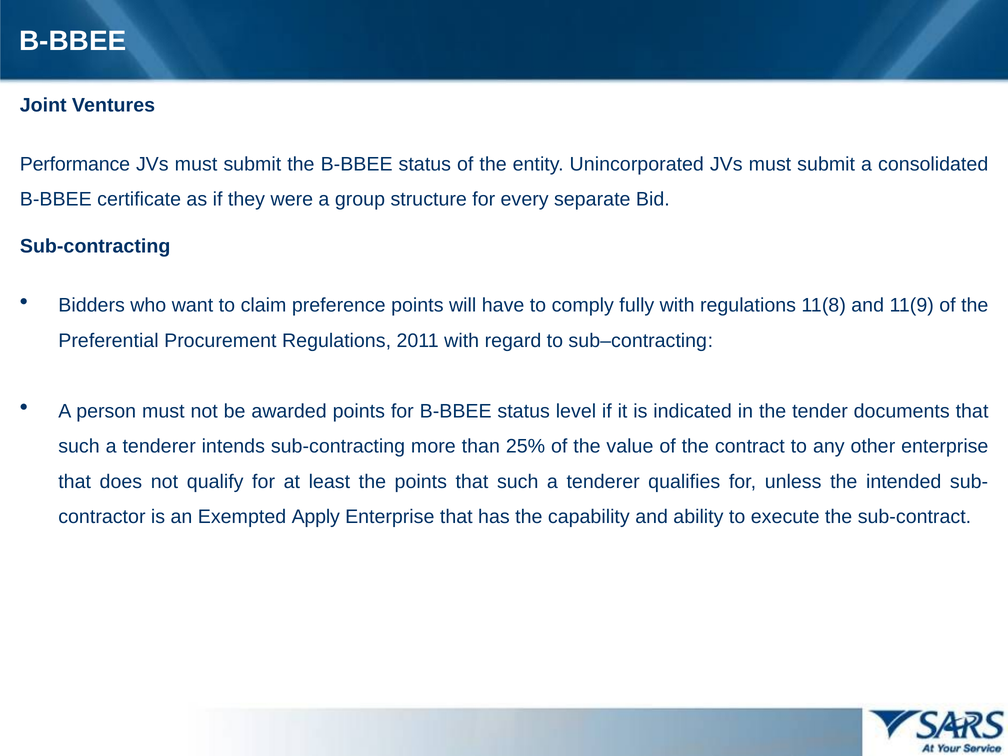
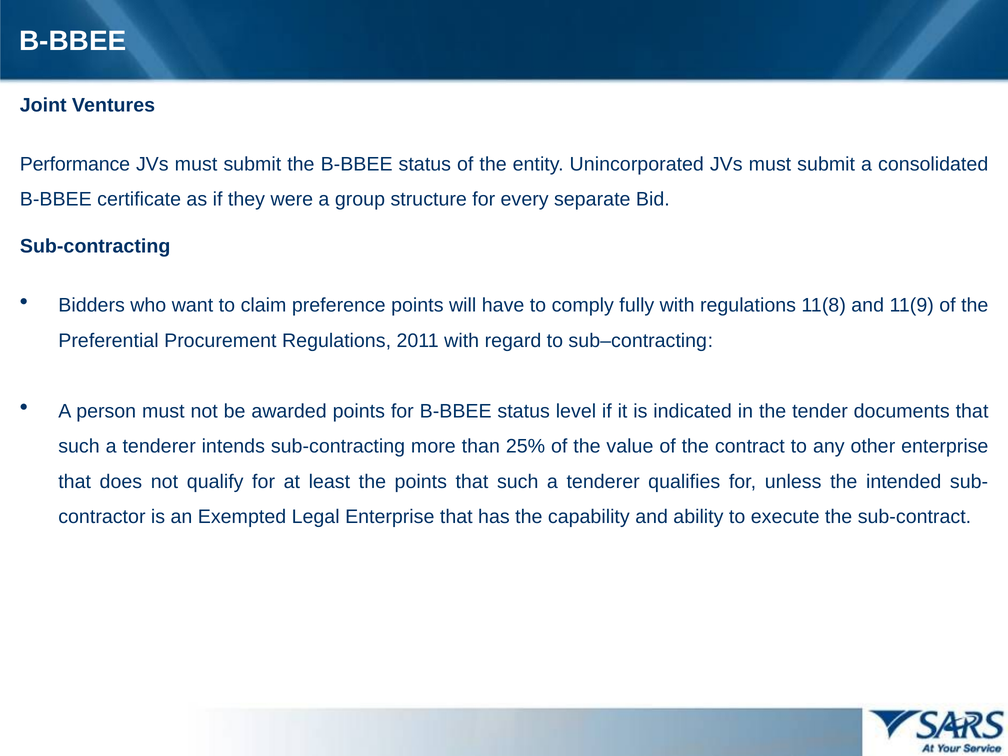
Apply: Apply -> Legal
